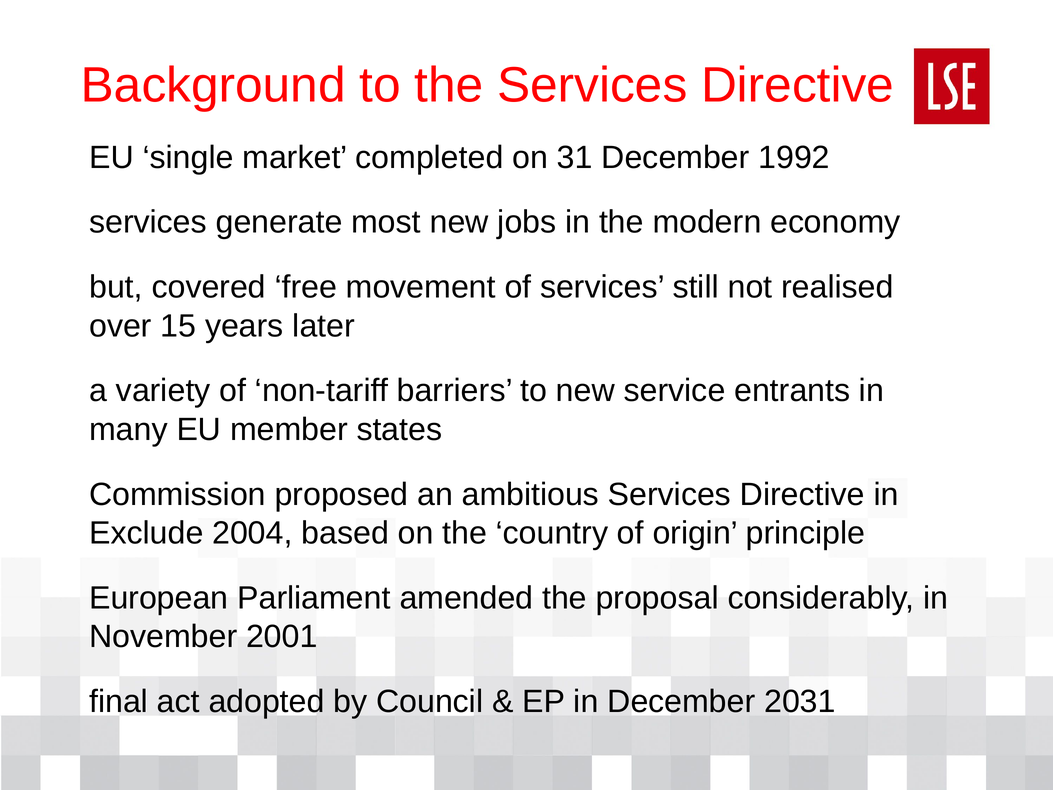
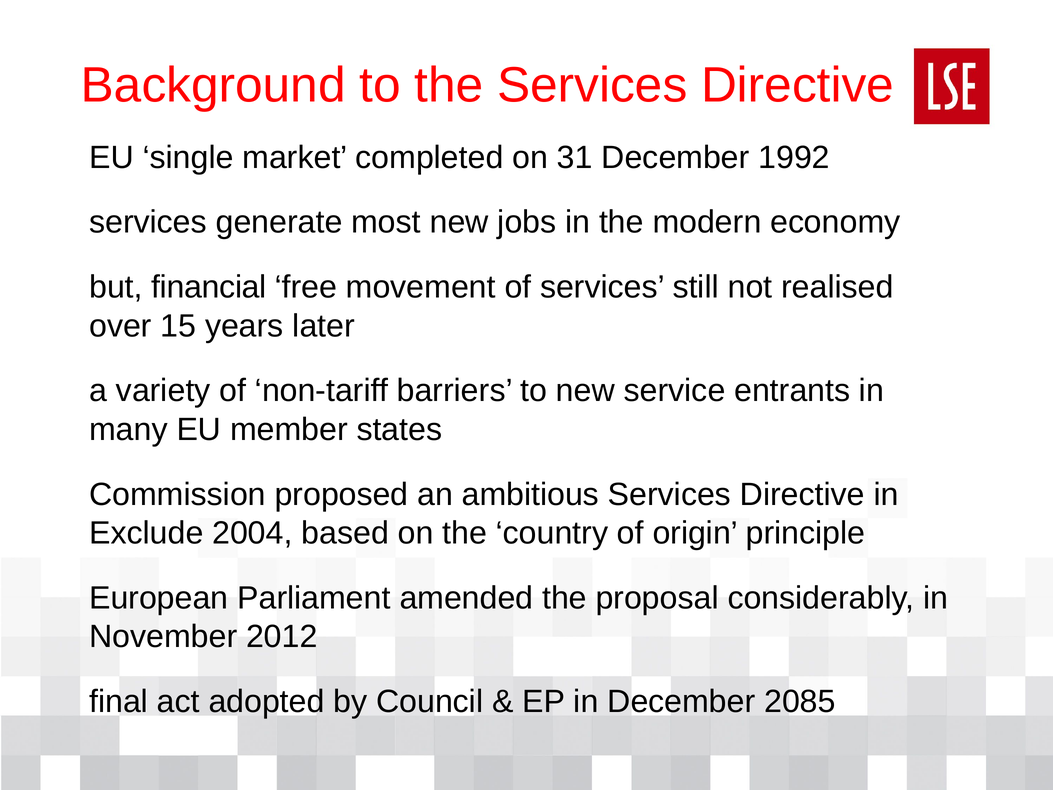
covered: covered -> financial
2001: 2001 -> 2012
2031: 2031 -> 2085
